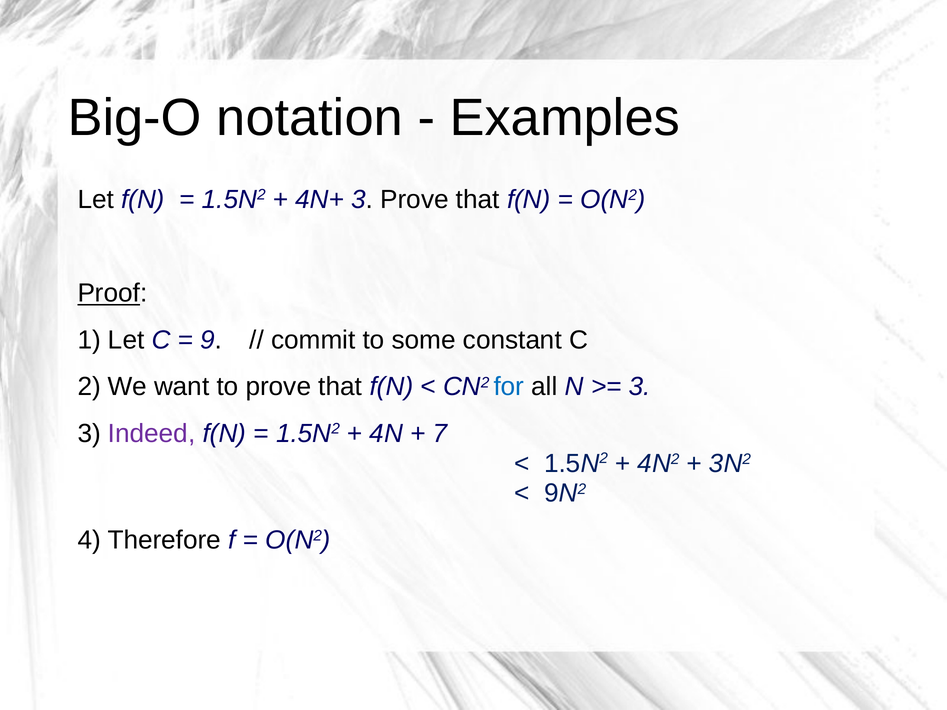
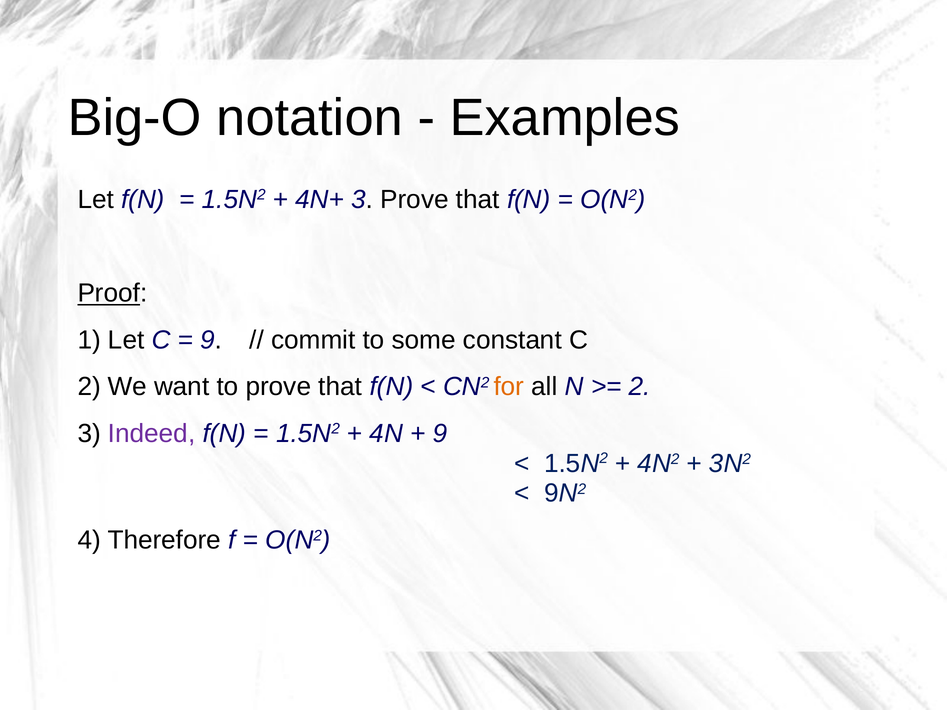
for colour: blue -> orange
3 at (640, 387): 3 -> 2
7 at (440, 434): 7 -> 9
